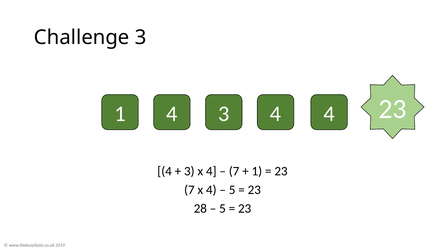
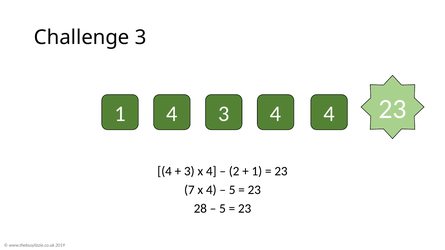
7 at (234, 171): 7 -> 2
